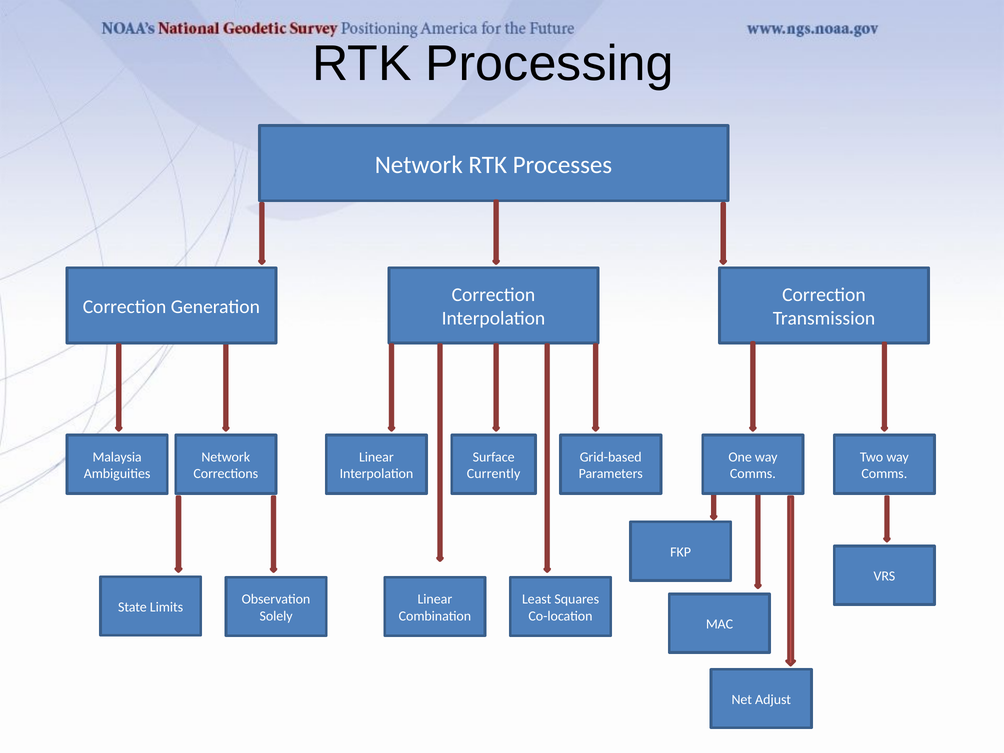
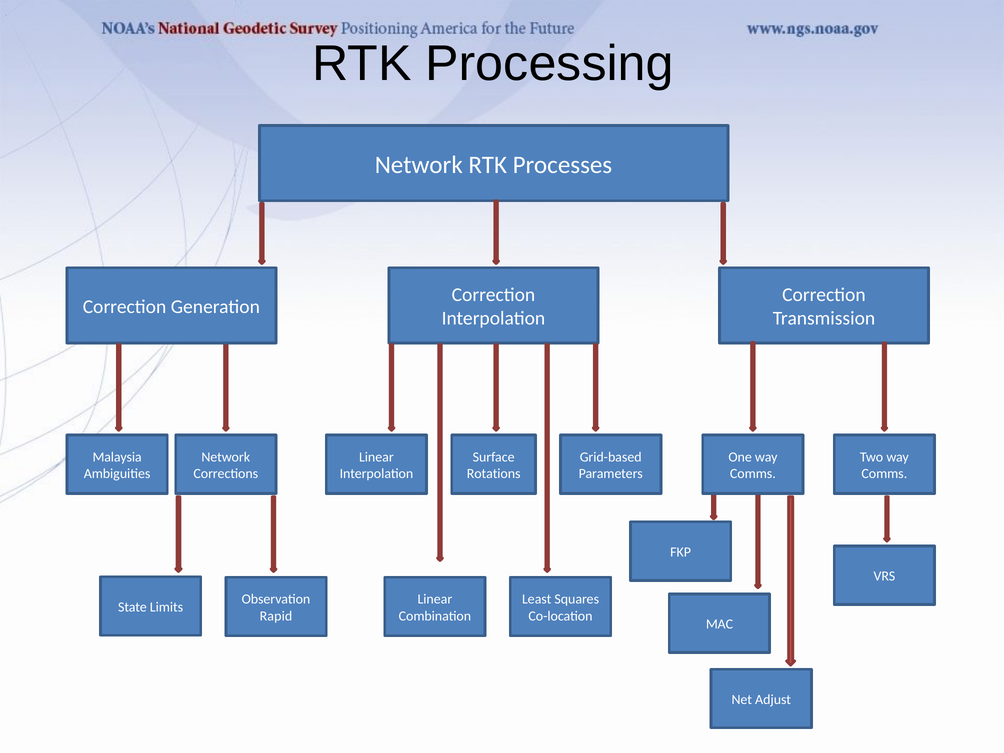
Currently: Currently -> Rotations
Solely: Solely -> Rapid
